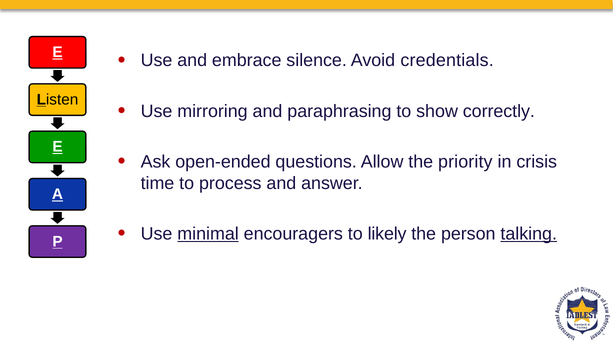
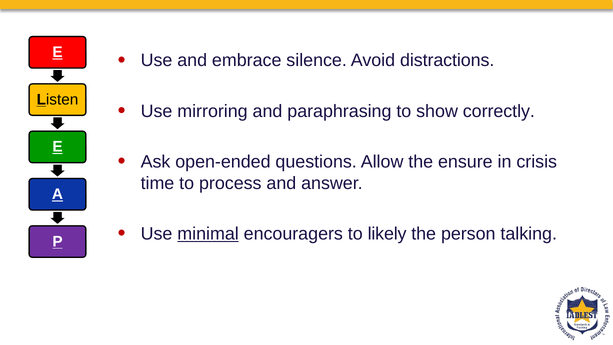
credentials: credentials -> distractions
priority: priority -> ensure
talking underline: present -> none
